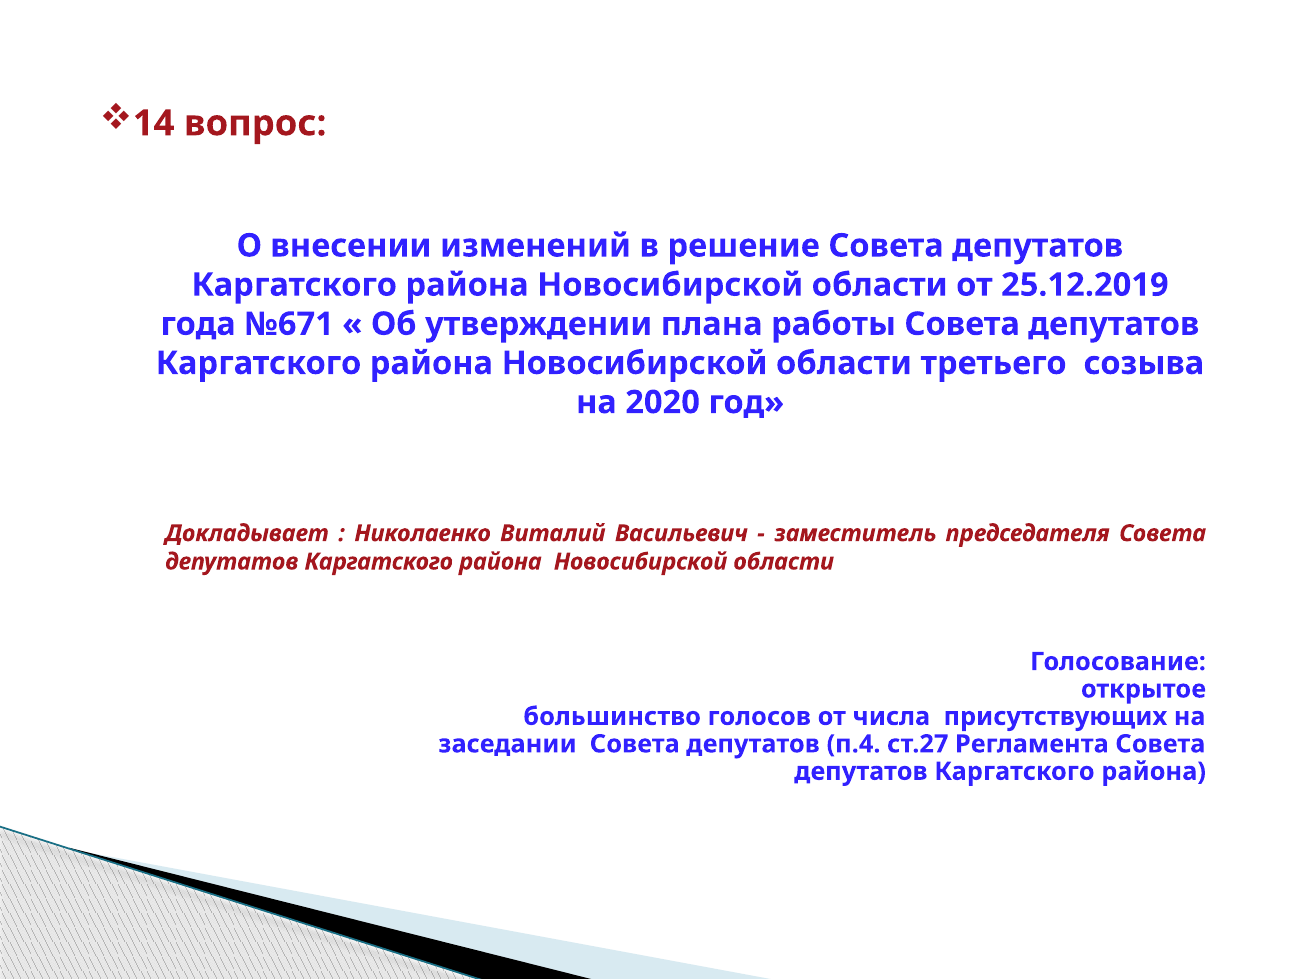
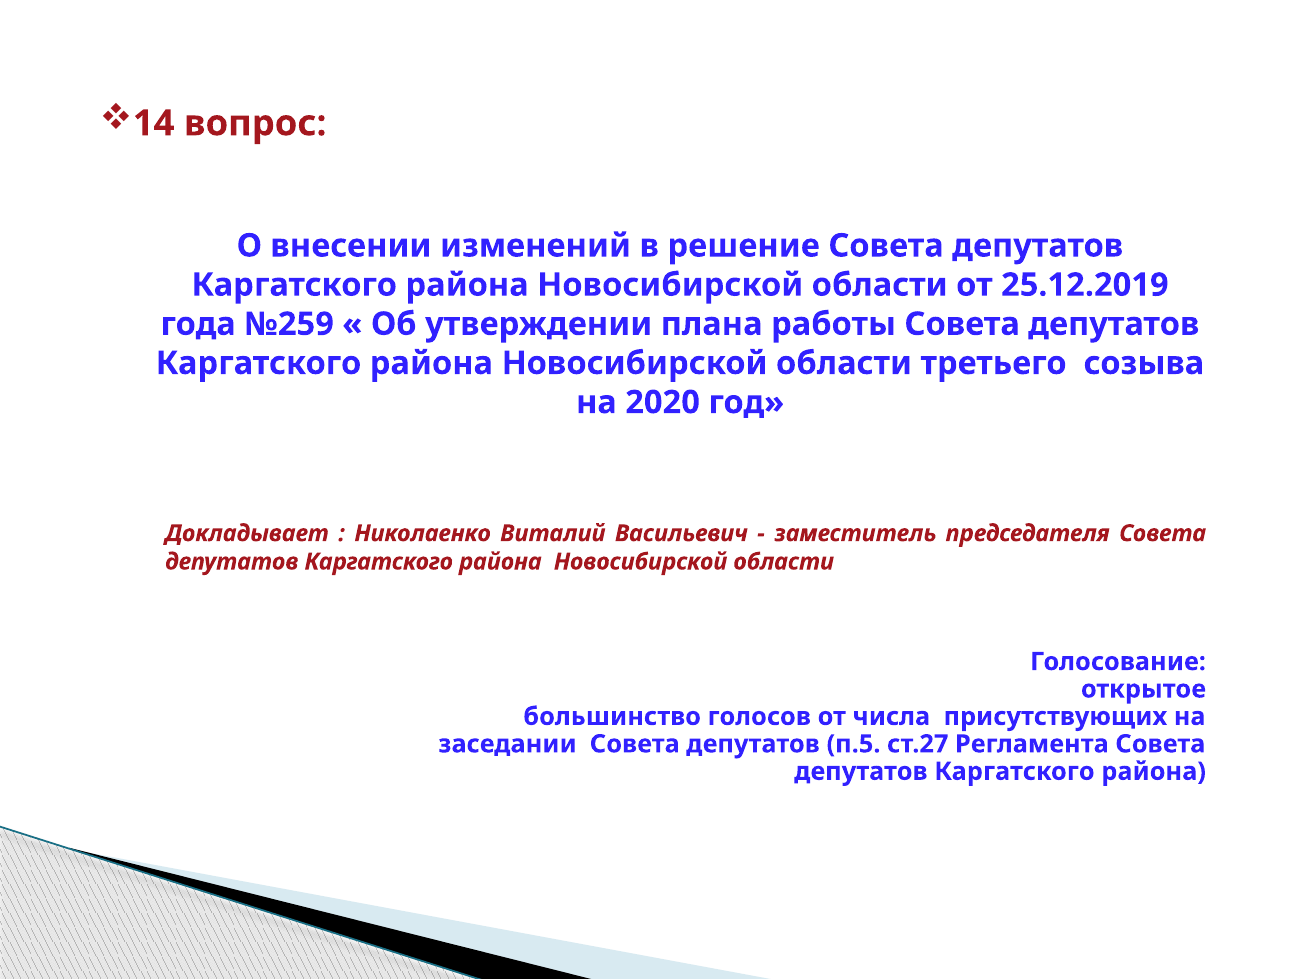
№671: №671 -> №259
п.4: п.4 -> п.5
